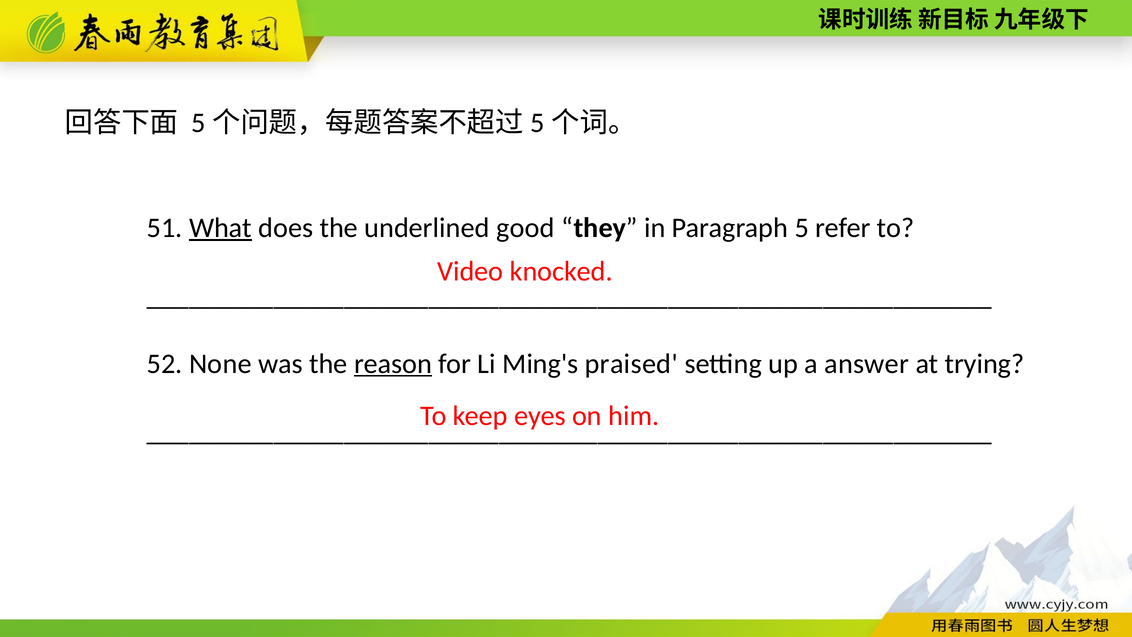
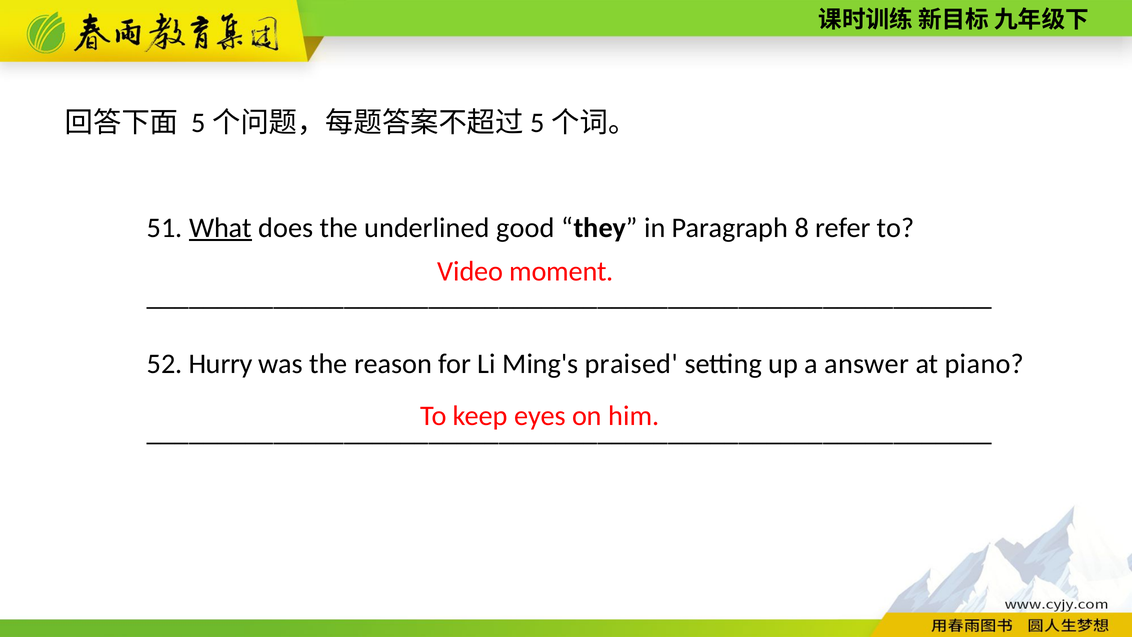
5: 5 -> 8
knocked: knocked -> moment
None: None -> Hurry
reason underline: present -> none
trying: trying -> piano
